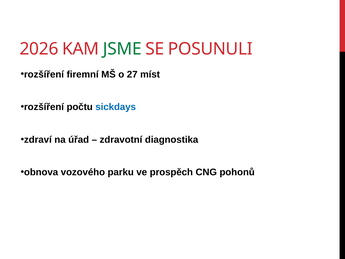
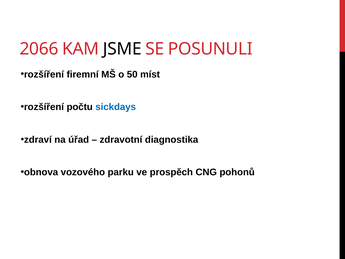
2026: 2026 -> 2066
JSME colour: green -> black
27: 27 -> 50
